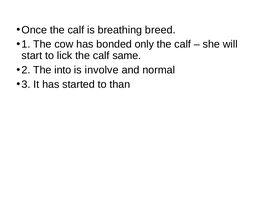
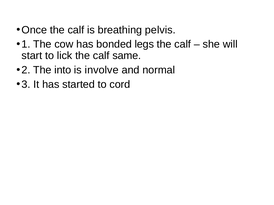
breed: breed -> pelvis
only: only -> legs
than: than -> cord
